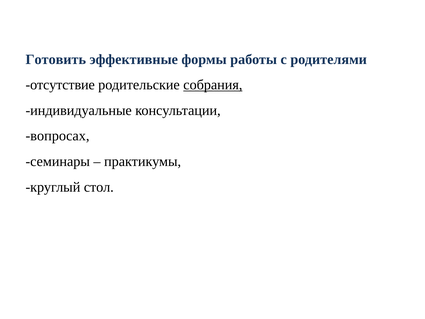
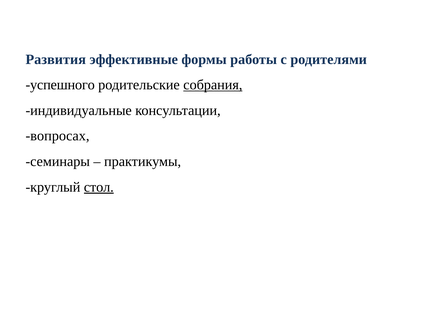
Готовить: Готовить -> Развития
отсутствие: отсутствие -> успешного
стол underline: none -> present
